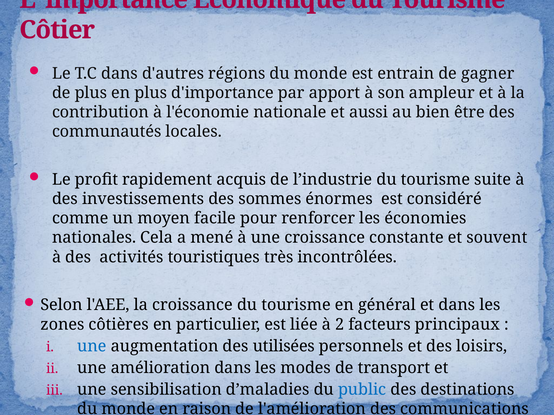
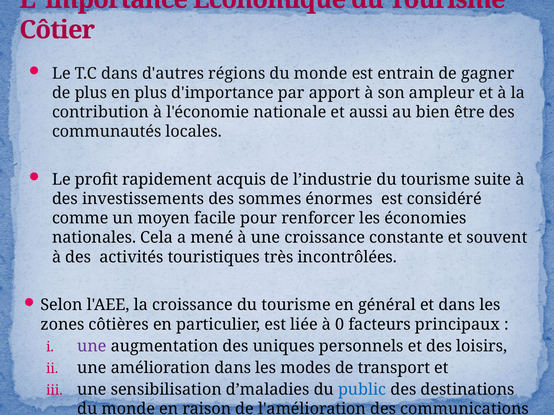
2: 2 -> 0
une at (92, 346) colour: blue -> purple
utilisées: utilisées -> uniques
